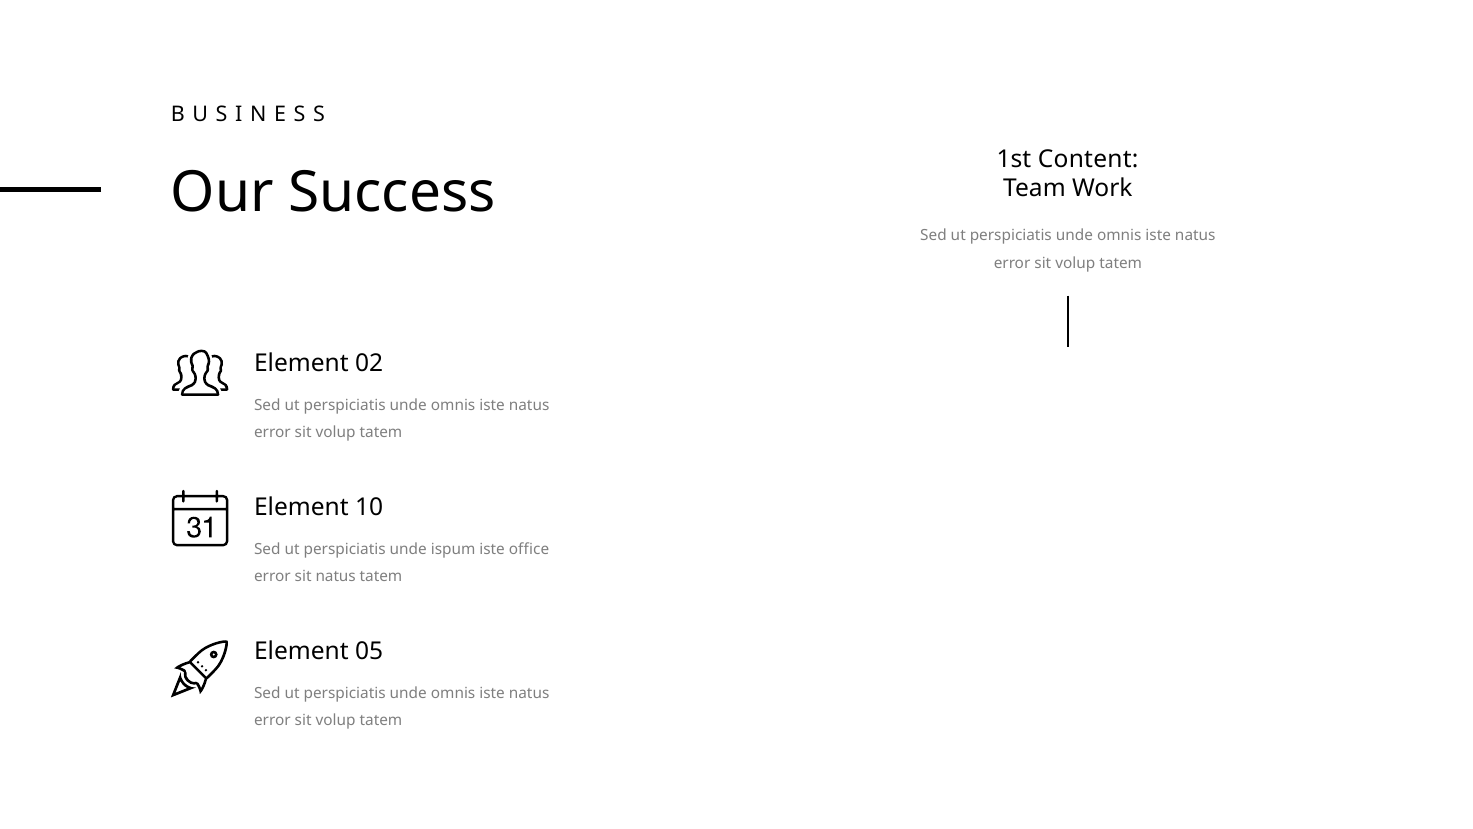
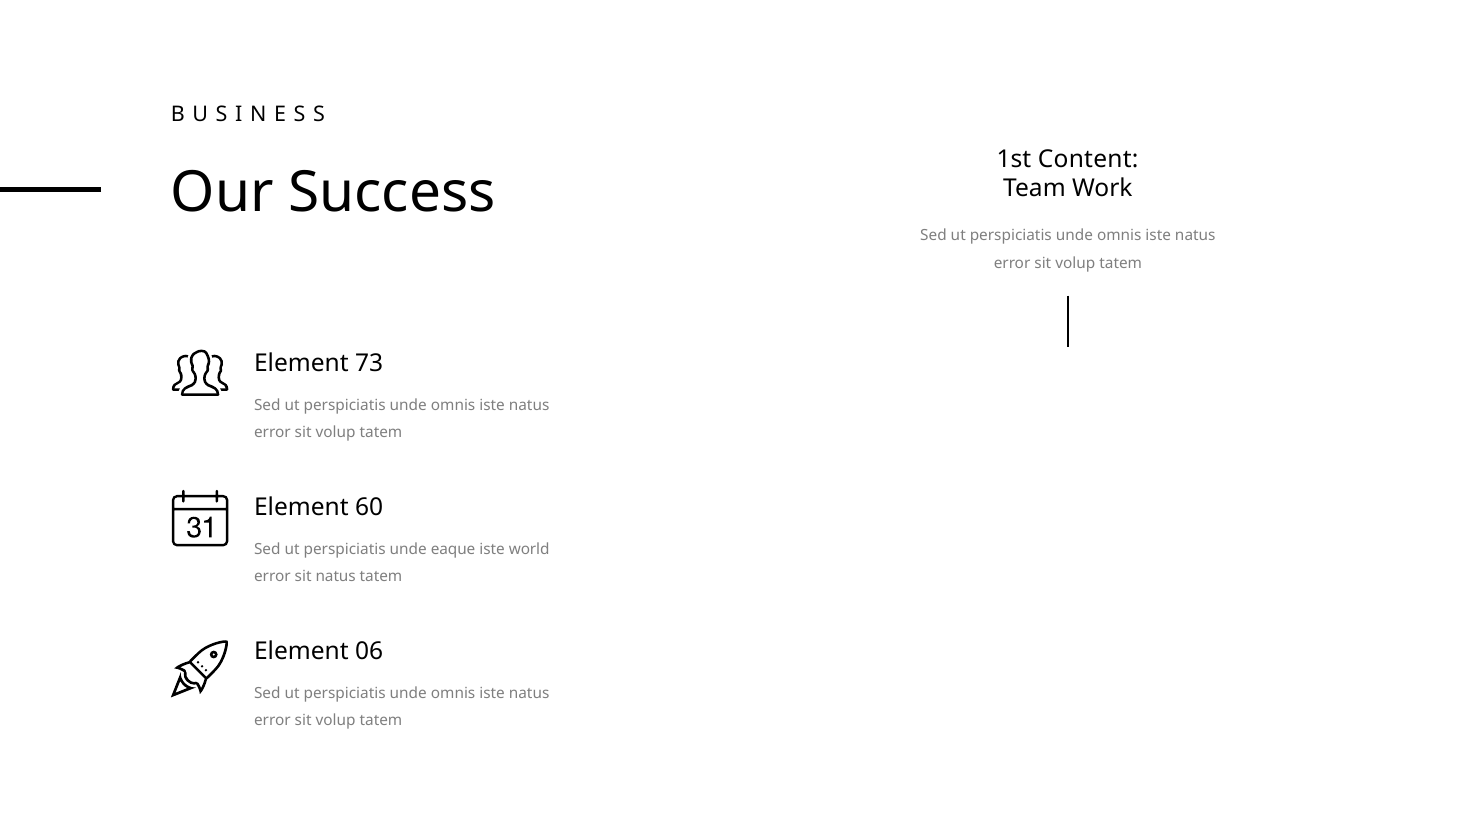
02: 02 -> 73
10: 10 -> 60
ispum: ispum -> eaque
office: office -> world
05: 05 -> 06
